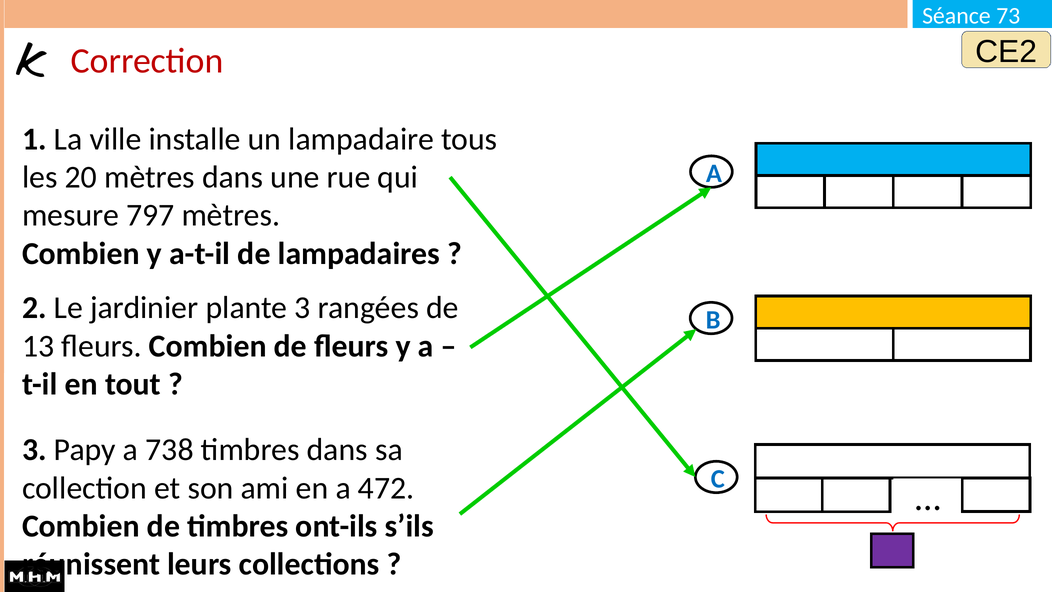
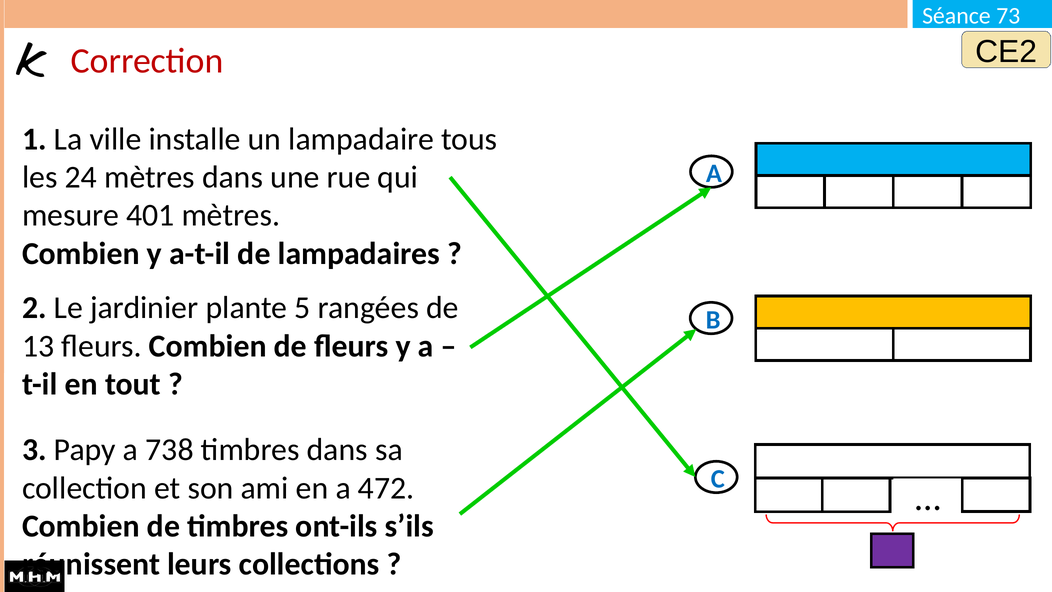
20: 20 -> 24
797: 797 -> 401
plante 3: 3 -> 5
